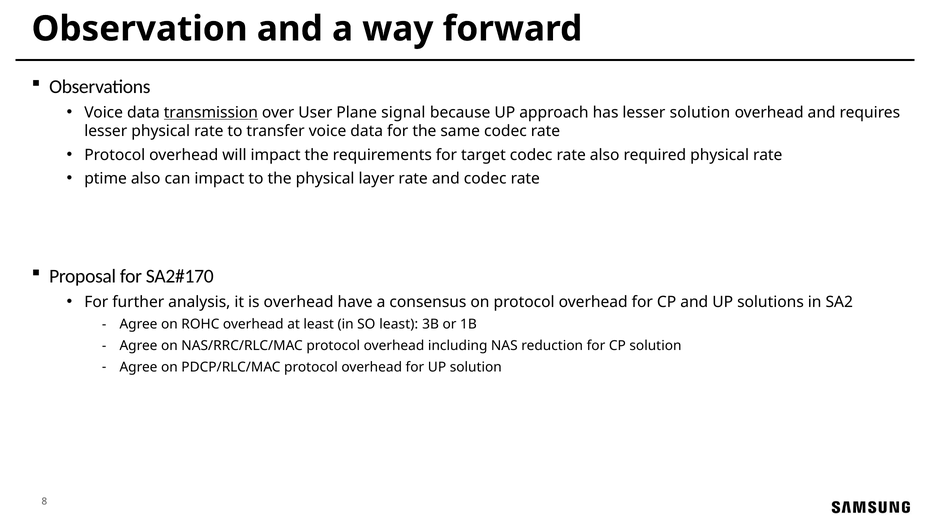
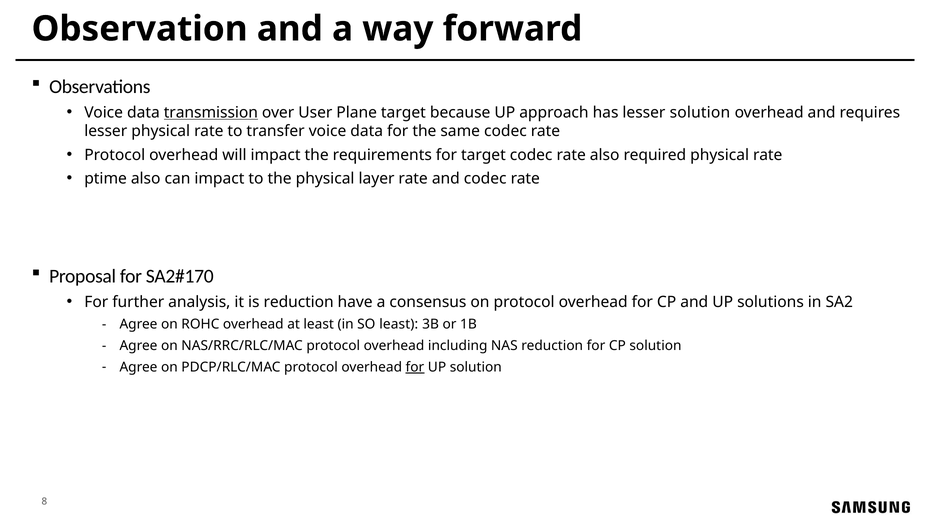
Plane signal: signal -> target
is overhead: overhead -> reduction
for at (415, 367) underline: none -> present
